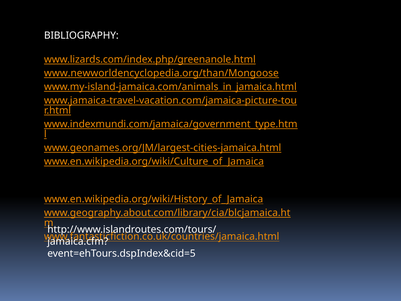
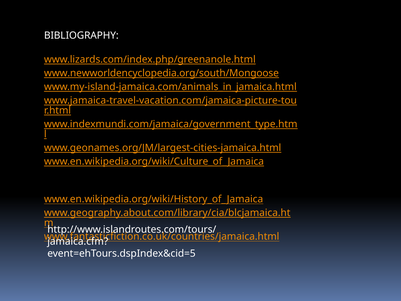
www.newworldencyclopedia.org/than/Mongoose: www.newworldencyclopedia.org/than/Mongoose -> www.newworldencyclopedia.org/south/Mongoose
